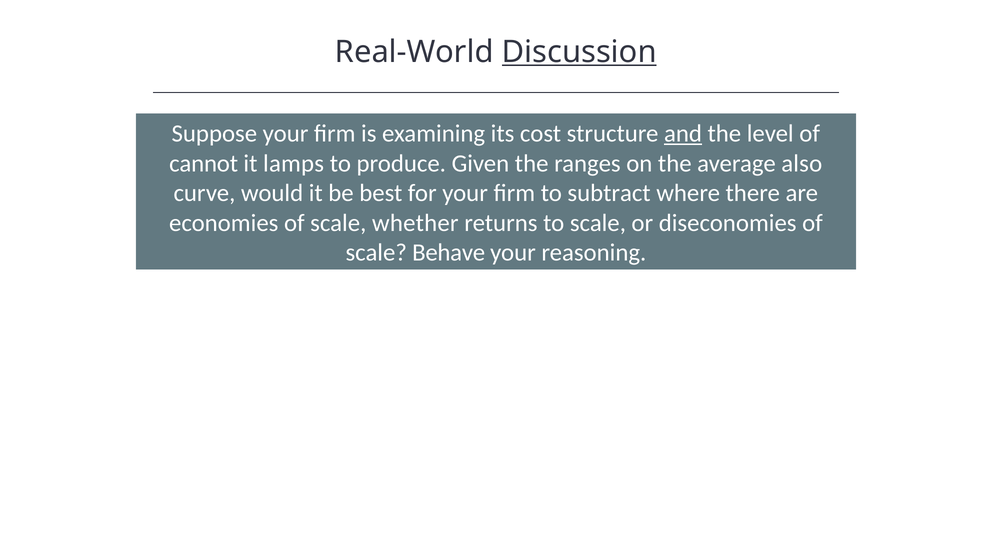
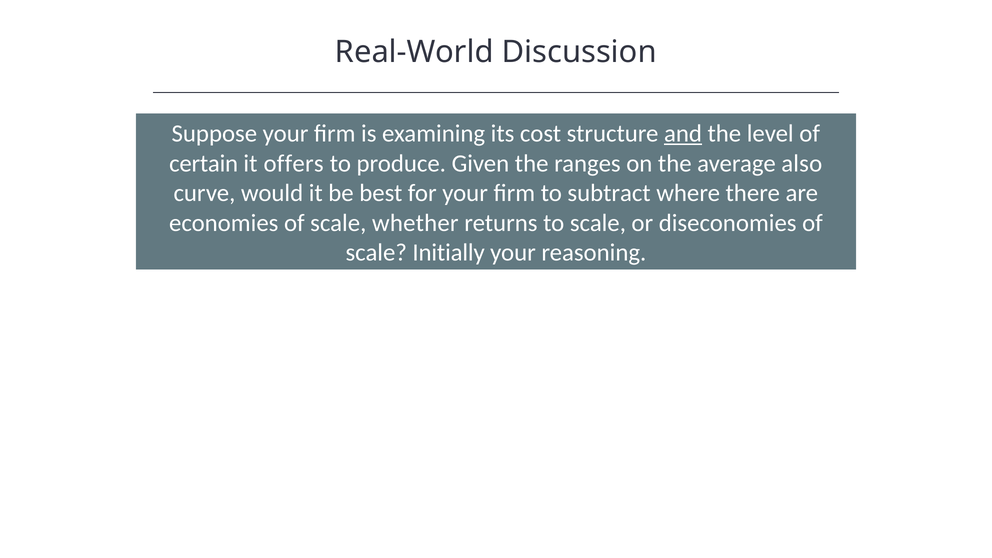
Discussion underline: present -> none
cannot: cannot -> certain
lamps: lamps -> offers
Behave: Behave -> Initially
